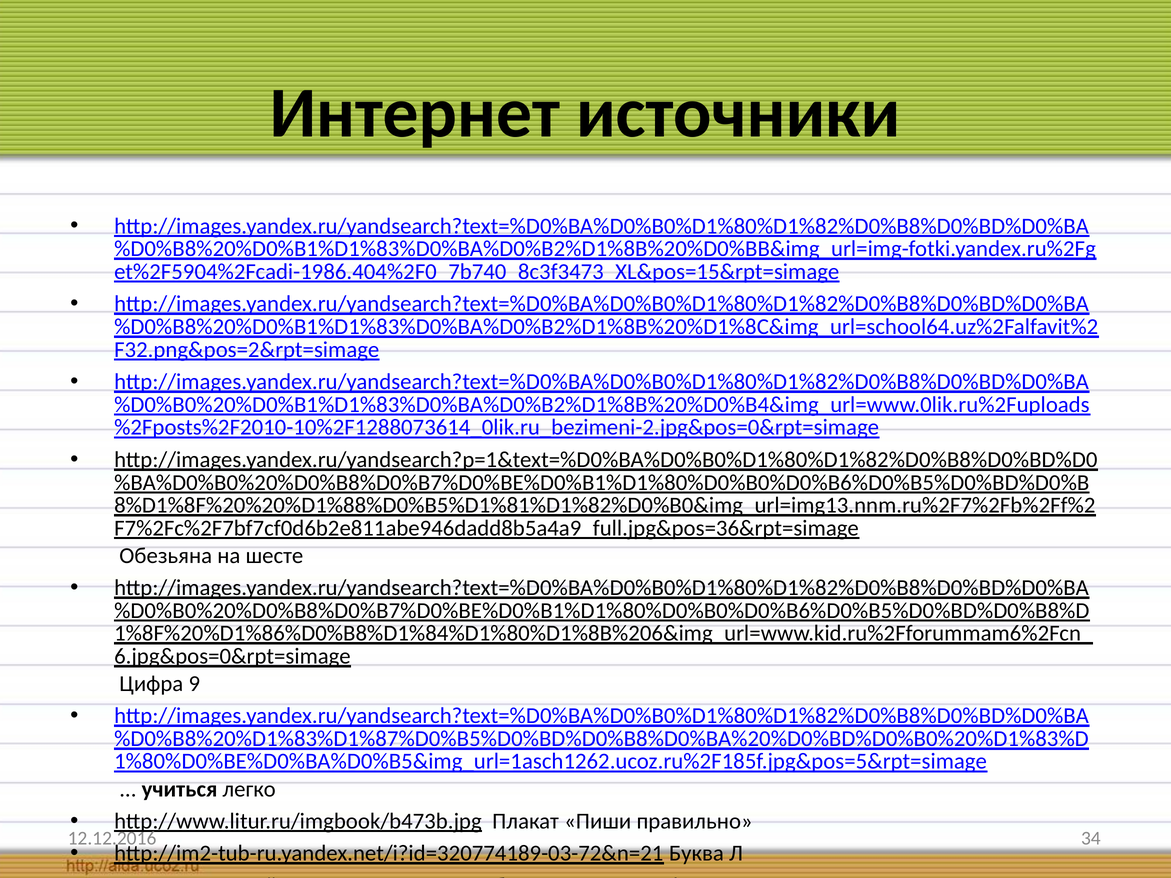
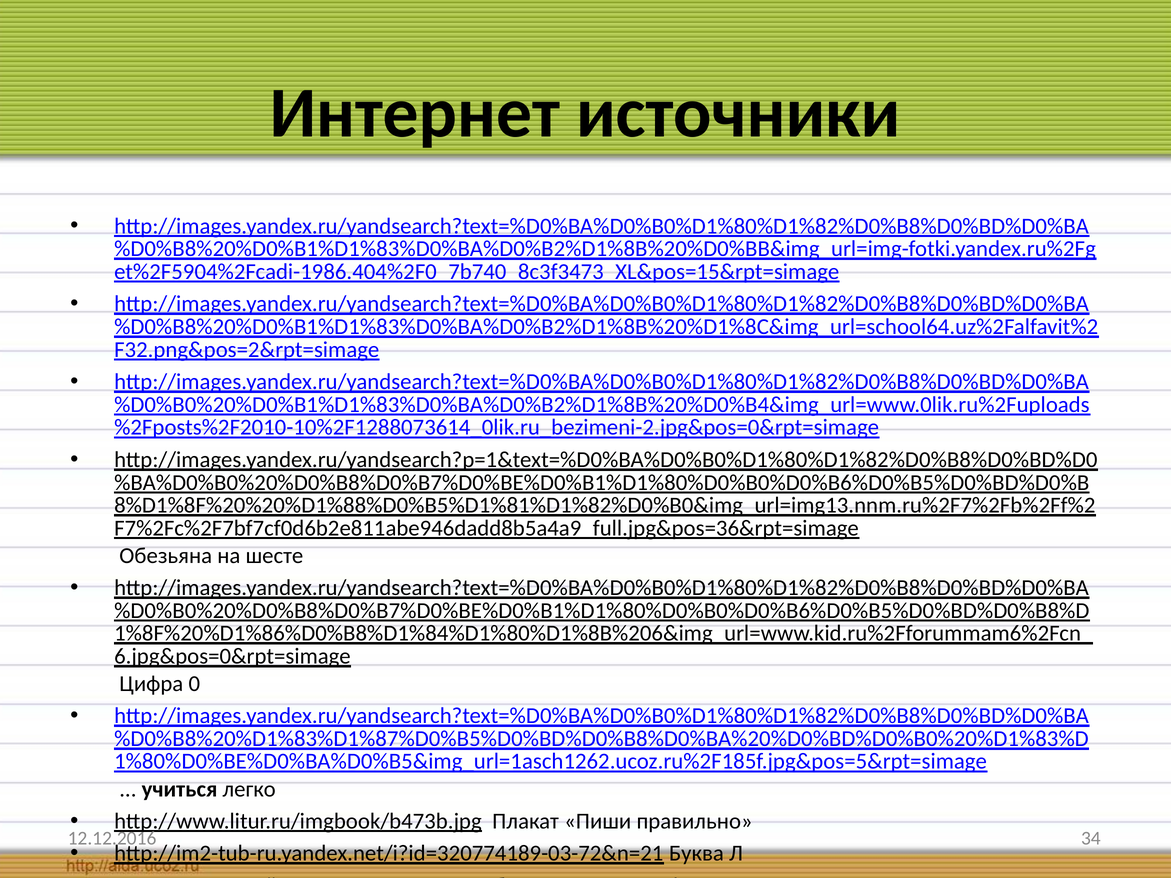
9: 9 -> 0
